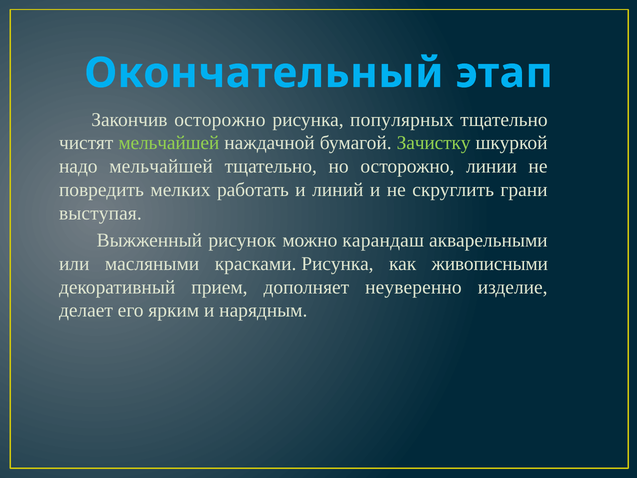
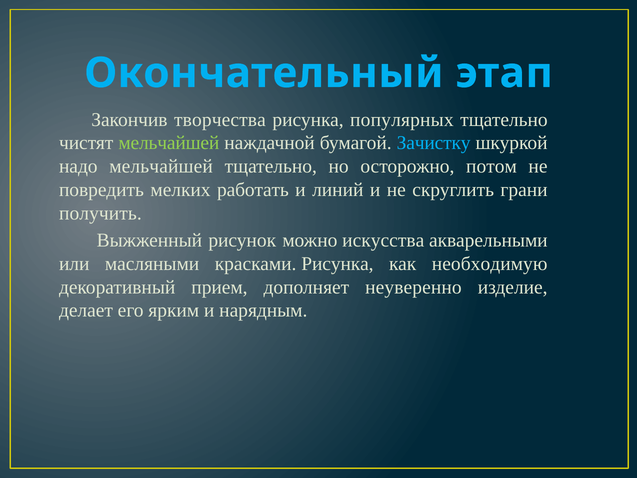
Закончив осторожно: осторожно -> творчества
Зачистку colour: light green -> light blue
линии: линии -> потом
выступая: выступая -> получить
карандаш: карандаш -> искусства
живописными: живописными -> необходимую
